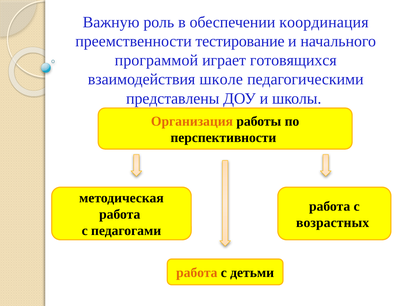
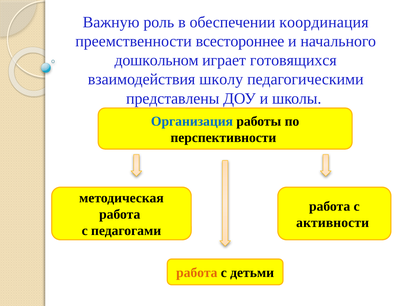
тестирование: тестирование -> всестороннее
программой: программой -> дошкольном
школе: школе -> школу
Организация colour: orange -> blue
возрастных: возрастных -> активности
